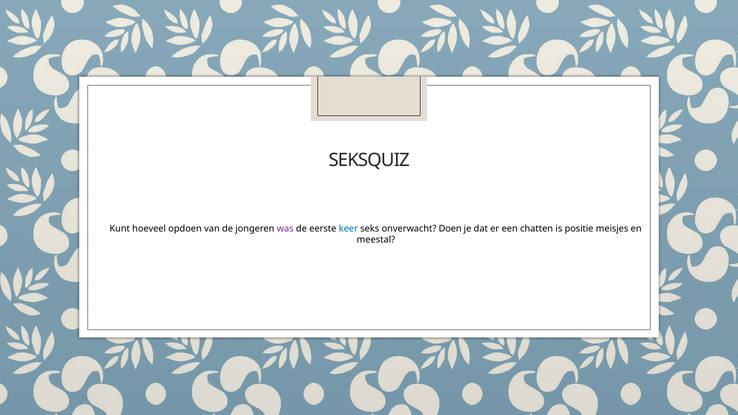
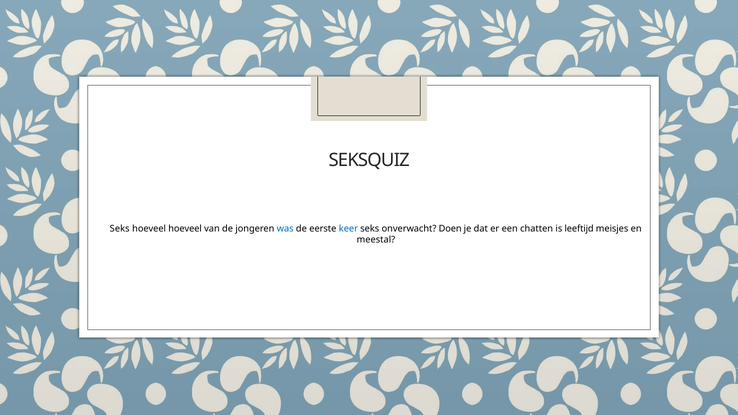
Kunt at (120, 229): Kunt -> Seks
hoeveel opdoen: opdoen -> hoeveel
was colour: purple -> blue
positie: positie -> leeftijd
